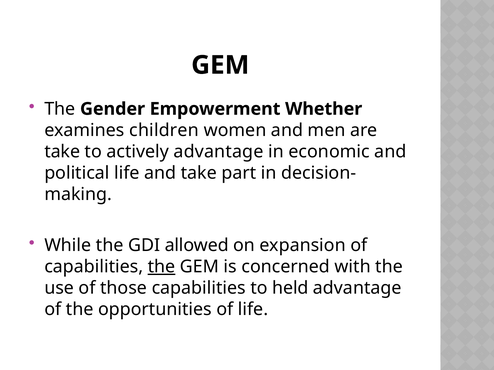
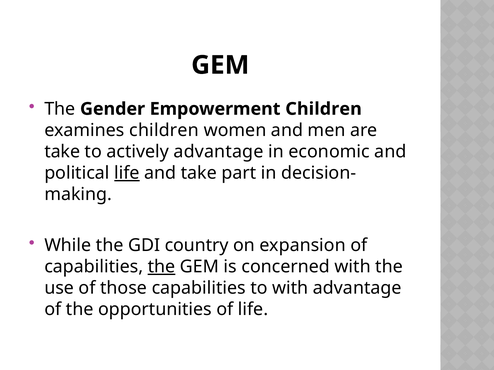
Empowerment Whether: Whether -> Children
life at (127, 173) underline: none -> present
allowed: allowed -> country
to held: held -> with
